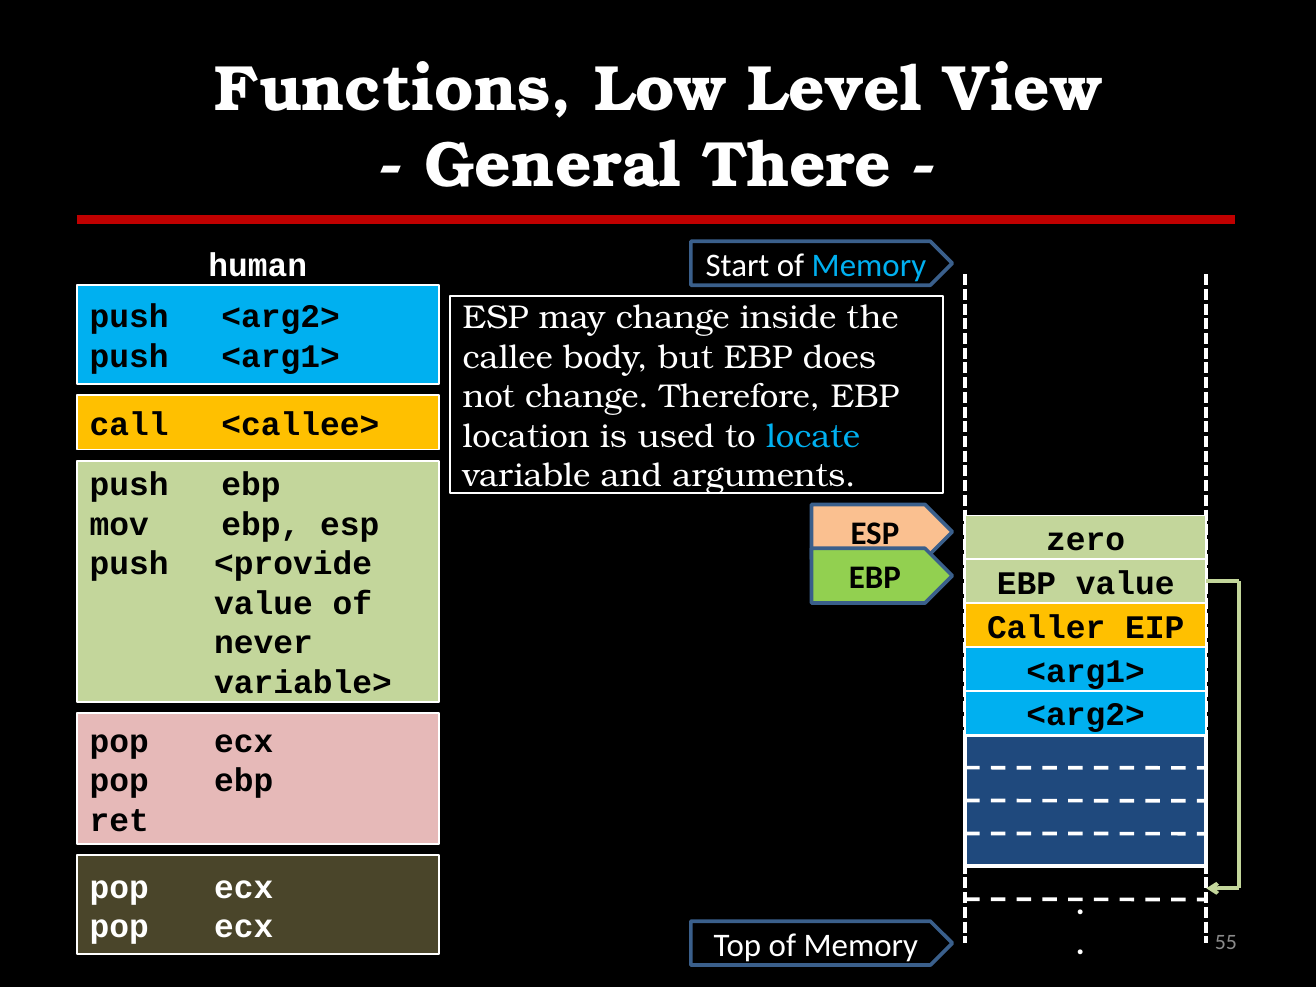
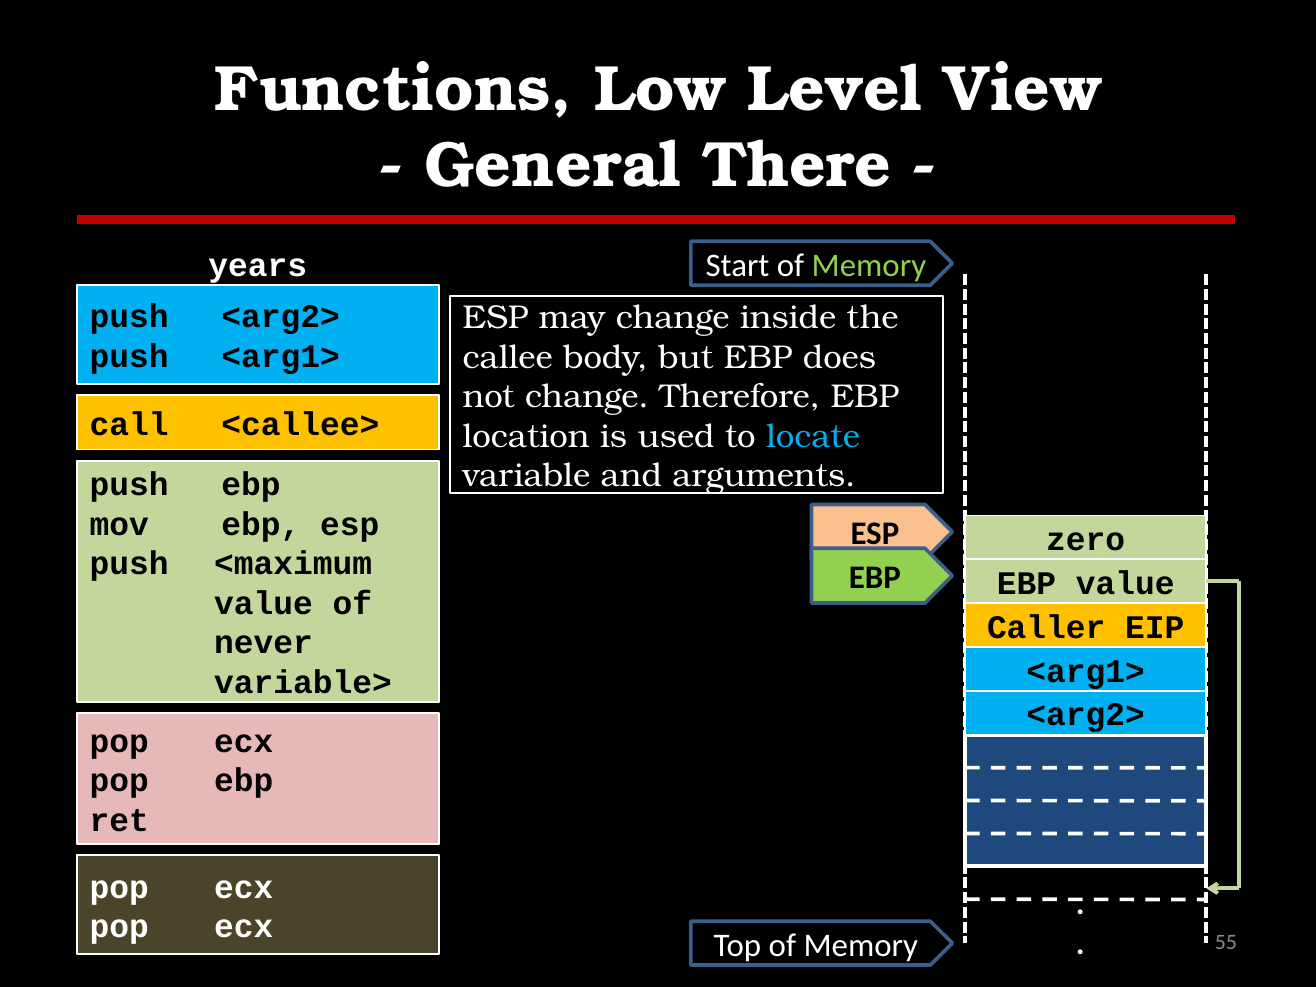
Memory at (869, 266) colour: light blue -> light green
human: human -> years
<provide: <provide -> <maximum
